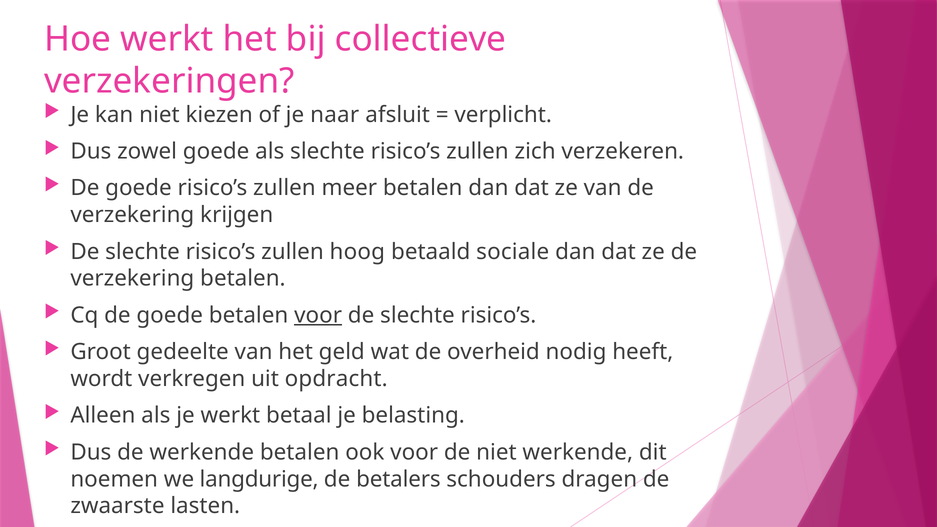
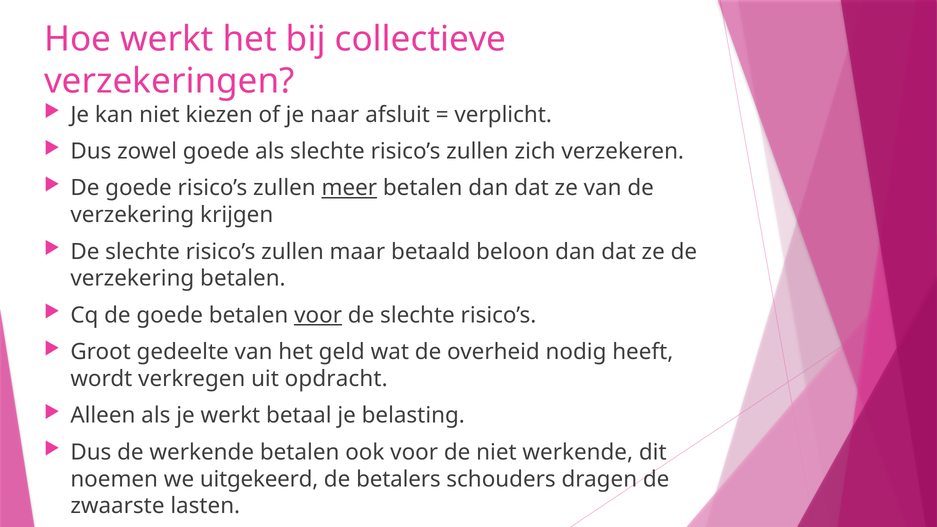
meer underline: none -> present
hoog: hoog -> maar
sociale: sociale -> beloon
langdurige: langdurige -> uitgekeerd
